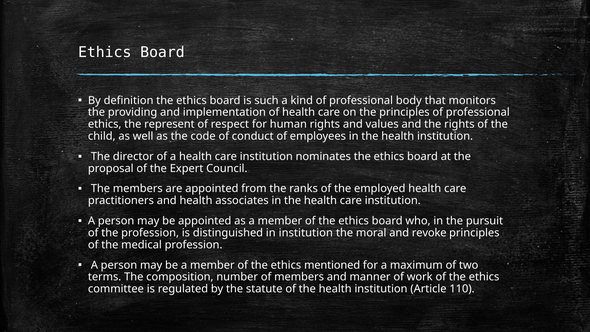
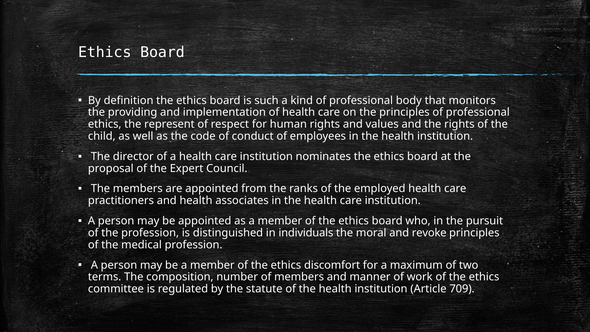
in institution: institution -> individuals
mentioned: mentioned -> discomfort
110: 110 -> 709
